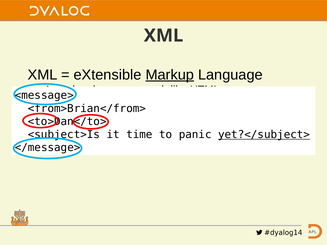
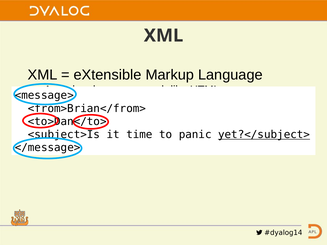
Markup at (170, 75) underline: present -> none
